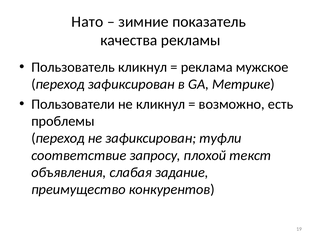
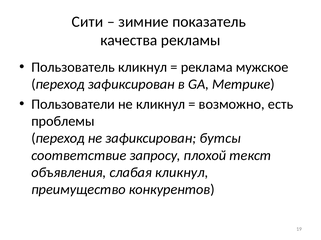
Нато: Нато -> Сити
туфли: туфли -> бутсы
слабая задание: задание -> кликнул
